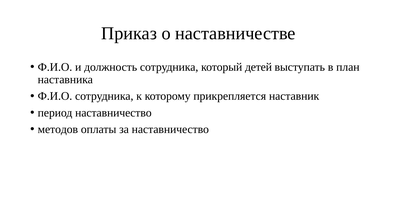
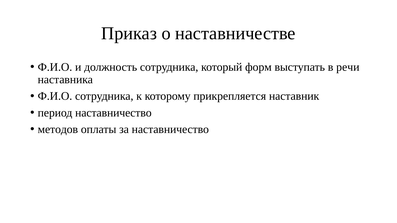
детей: детей -> форм
план: план -> речи
